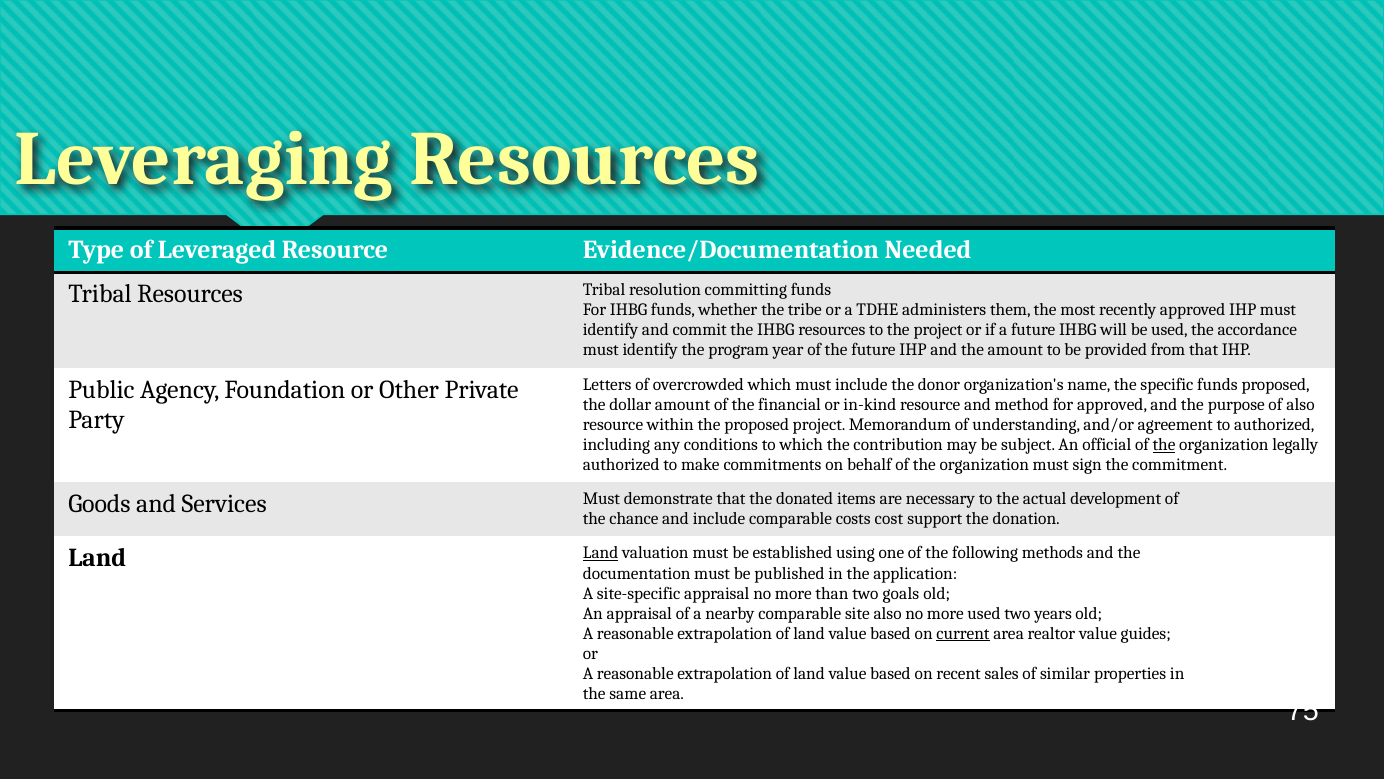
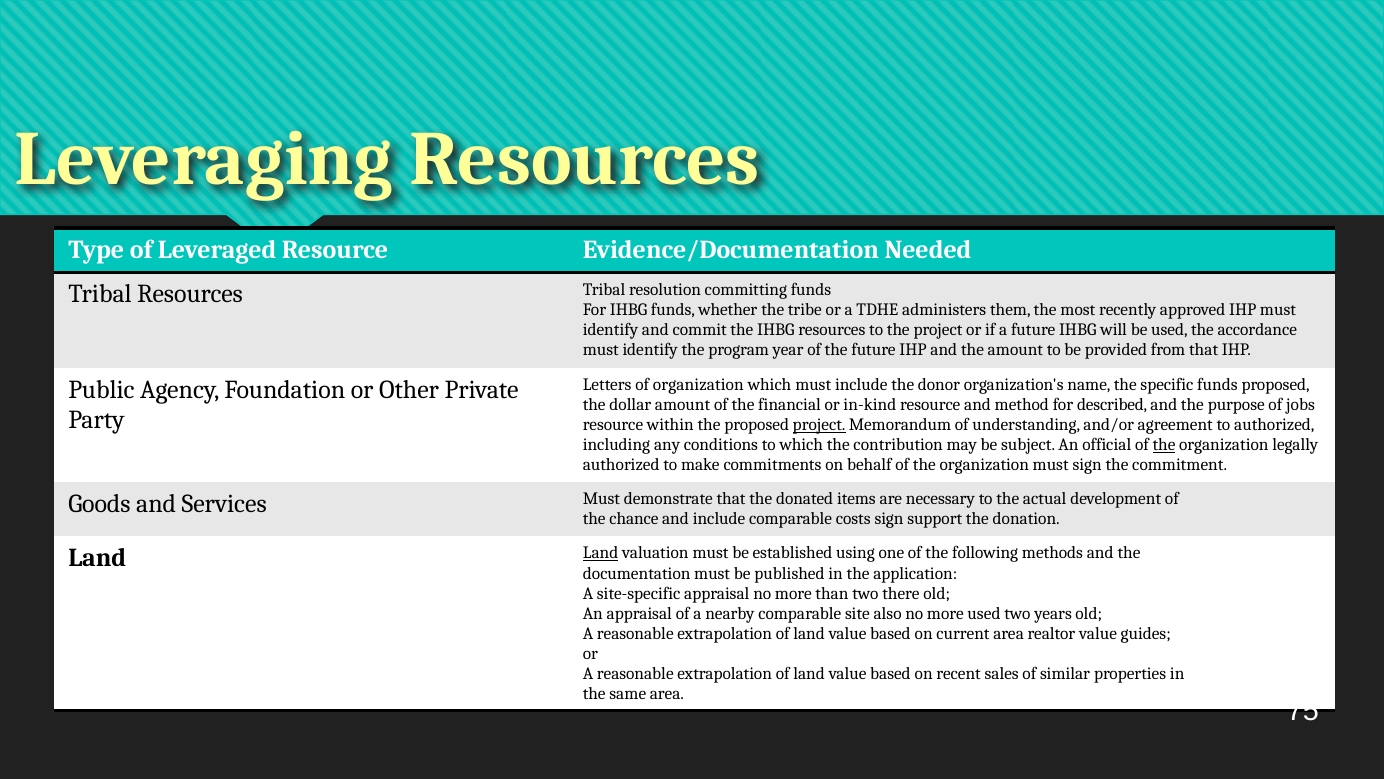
of overcrowded: overcrowded -> organization
for approved: approved -> described
of also: also -> jobs
project at (819, 425) underline: none -> present
costs cost: cost -> sign
goals: goals -> there
current underline: present -> none
